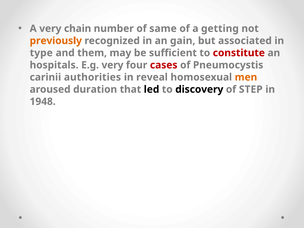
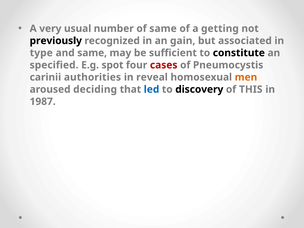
chain: chain -> usual
previously colour: orange -> black
and them: them -> same
constitute colour: red -> black
hospitals: hospitals -> specified
E.g very: very -> spot
duration: duration -> deciding
led colour: black -> blue
STEP: STEP -> THIS
1948: 1948 -> 1987
